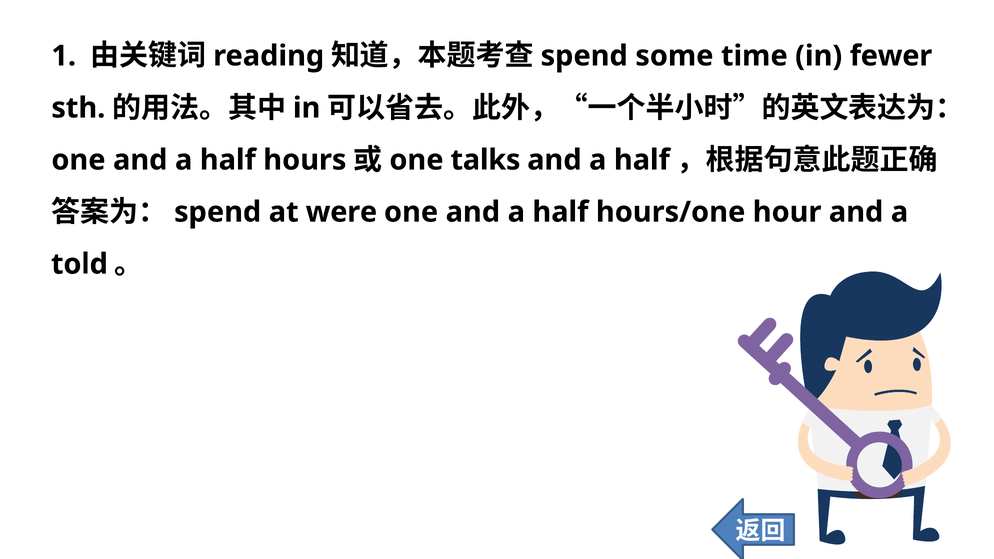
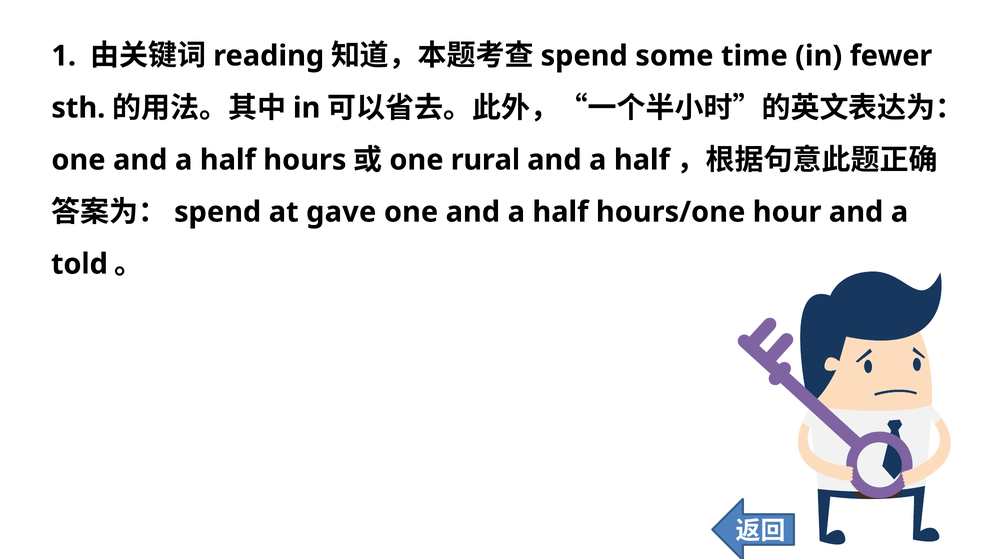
talks: talks -> rural
were: were -> gave
